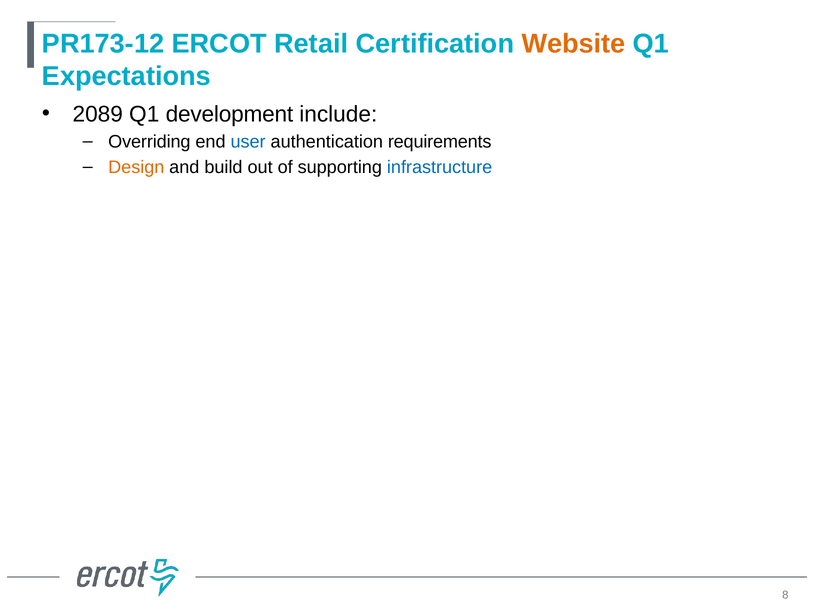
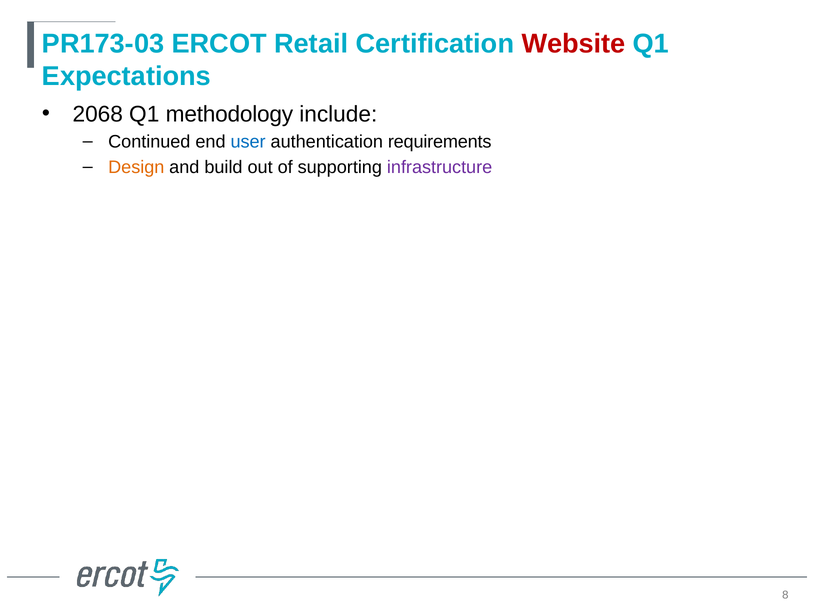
PR173-12: PR173-12 -> PR173-03
Website colour: orange -> red
2089: 2089 -> 2068
development: development -> methodology
Overriding: Overriding -> Continued
infrastructure colour: blue -> purple
